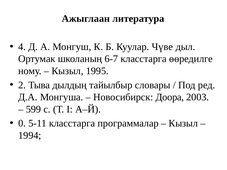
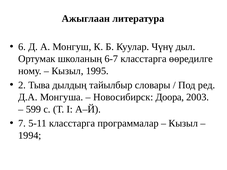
4: 4 -> 6
Чүве: Чүве -> Чүнү
0: 0 -> 7
